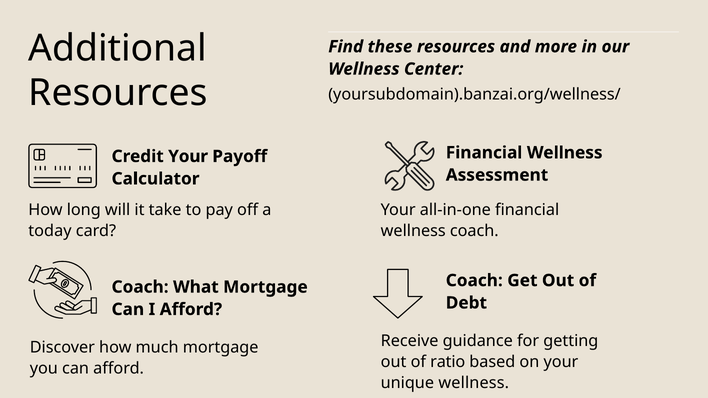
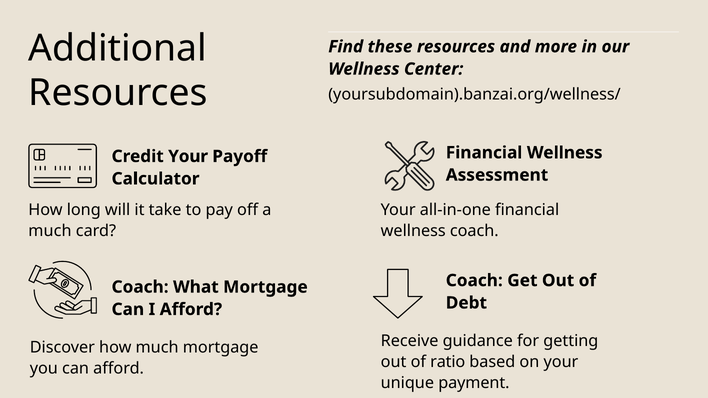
today at (50, 231): today -> much
unique wellness: wellness -> payment
